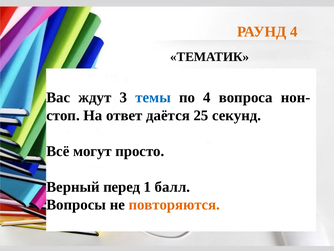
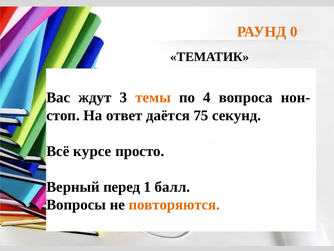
РАУНД 4: 4 -> 0
темы colour: blue -> orange
25: 25 -> 75
могут: могут -> курсе
